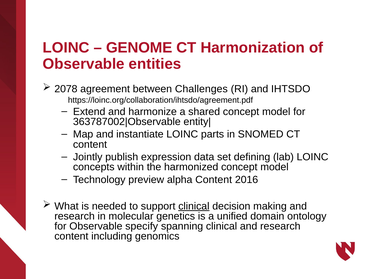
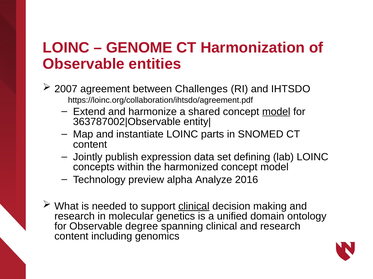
2078: 2078 -> 2007
model at (276, 112) underline: none -> present
alpha Content: Content -> Analyze
specify: specify -> degree
